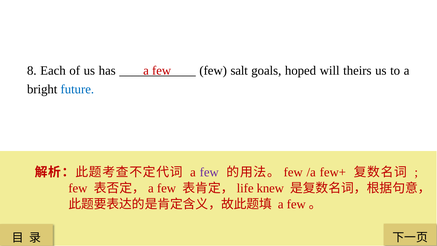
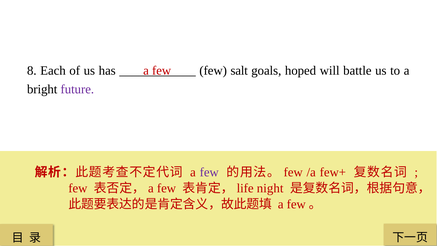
theirs: theirs -> battle
future colour: blue -> purple
knew: knew -> night
